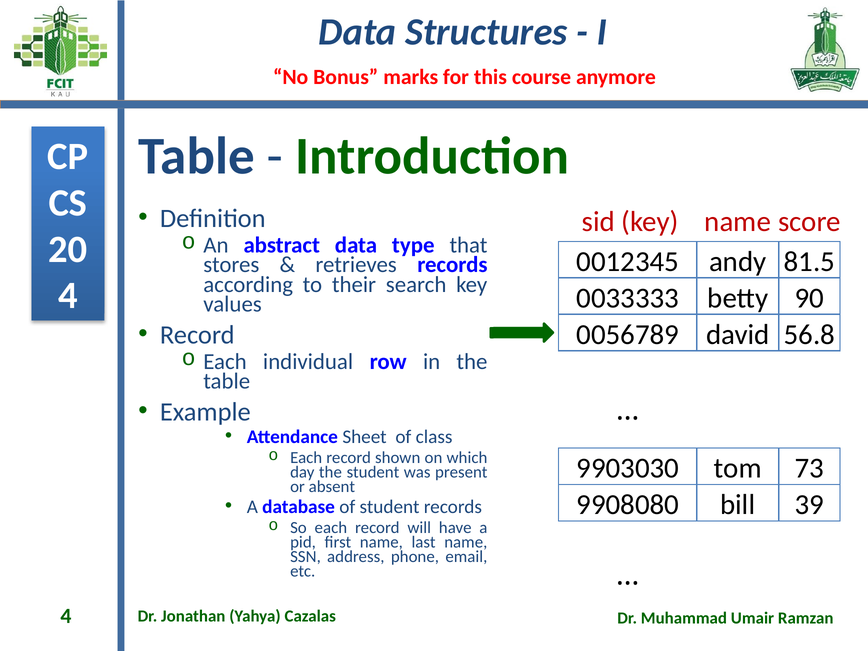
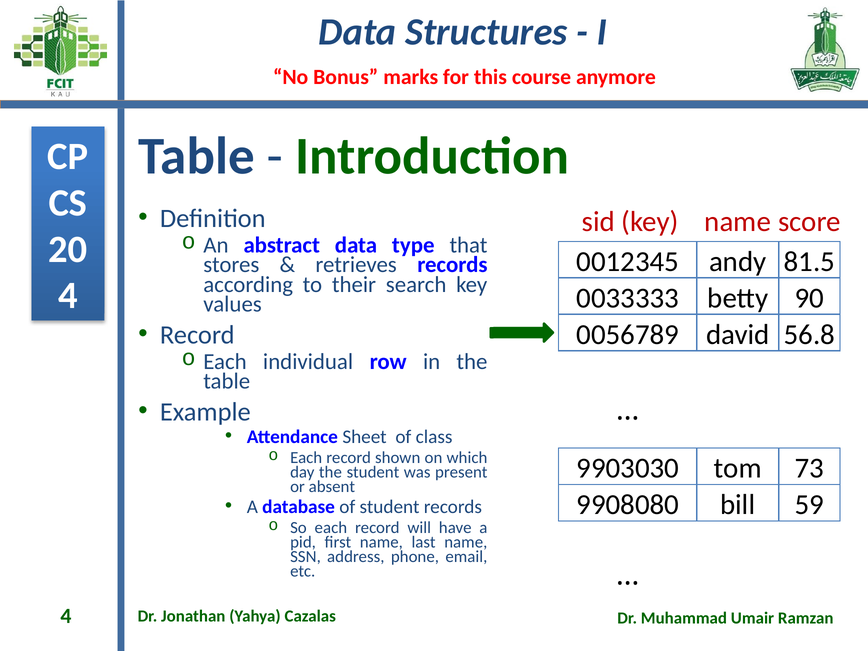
39: 39 -> 59
